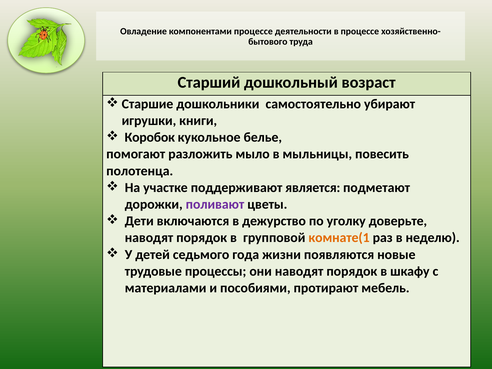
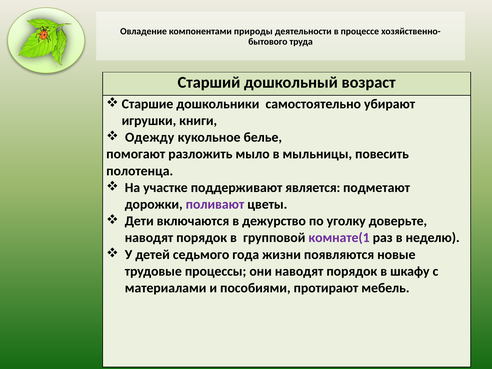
компонентами процессе: процессе -> природы
Коробок: Коробок -> Одежду
комнате(1 colour: orange -> purple
